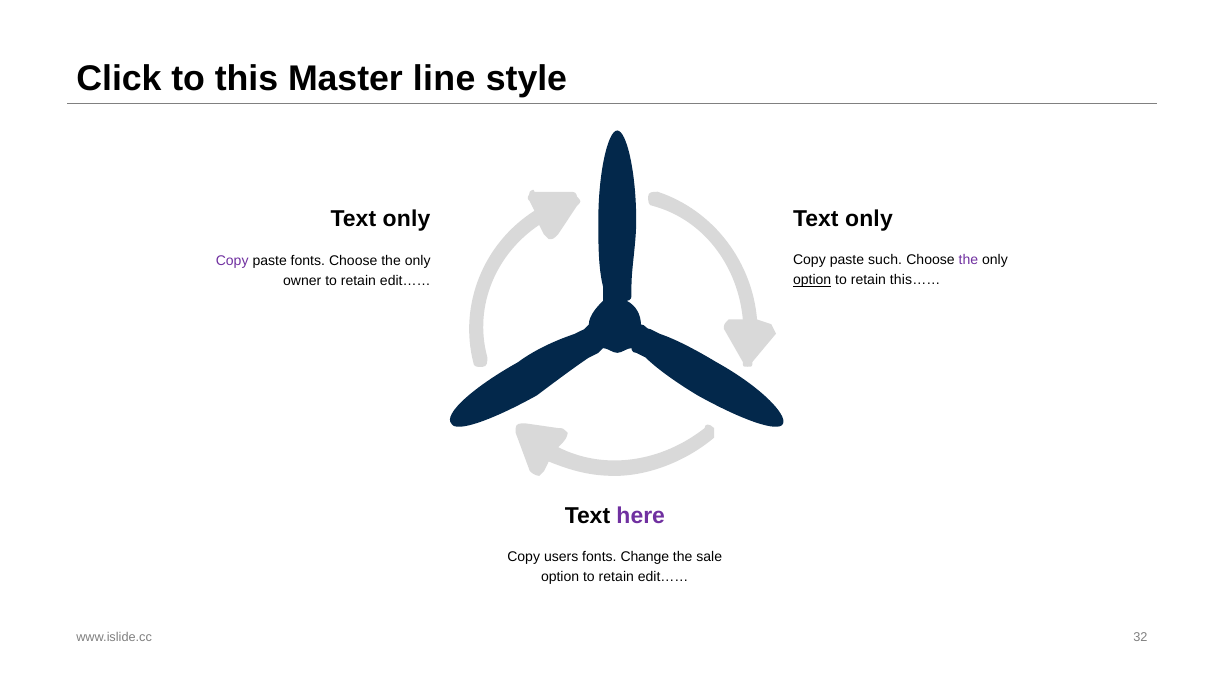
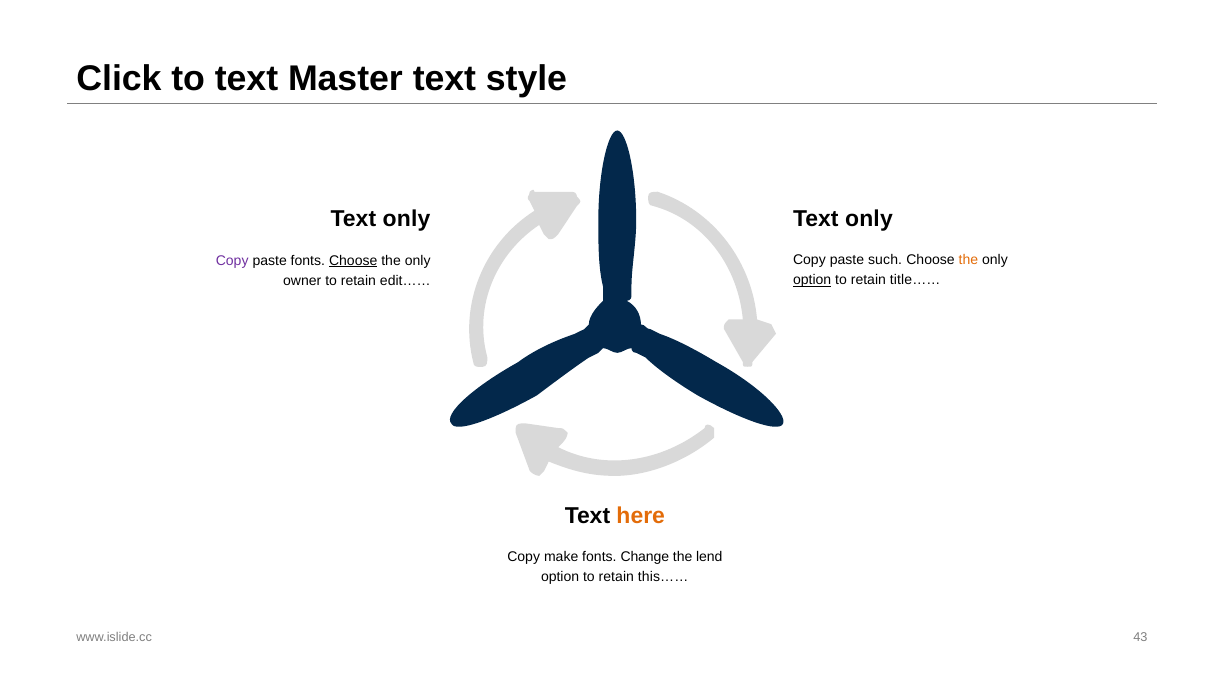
to this: this -> text
Master line: line -> text
the at (968, 260) colour: purple -> orange
Choose at (353, 261) underline: none -> present
this……: this…… -> title……
here colour: purple -> orange
users: users -> make
sale: sale -> lend
option to retain edit……: edit…… -> this……
32: 32 -> 43
